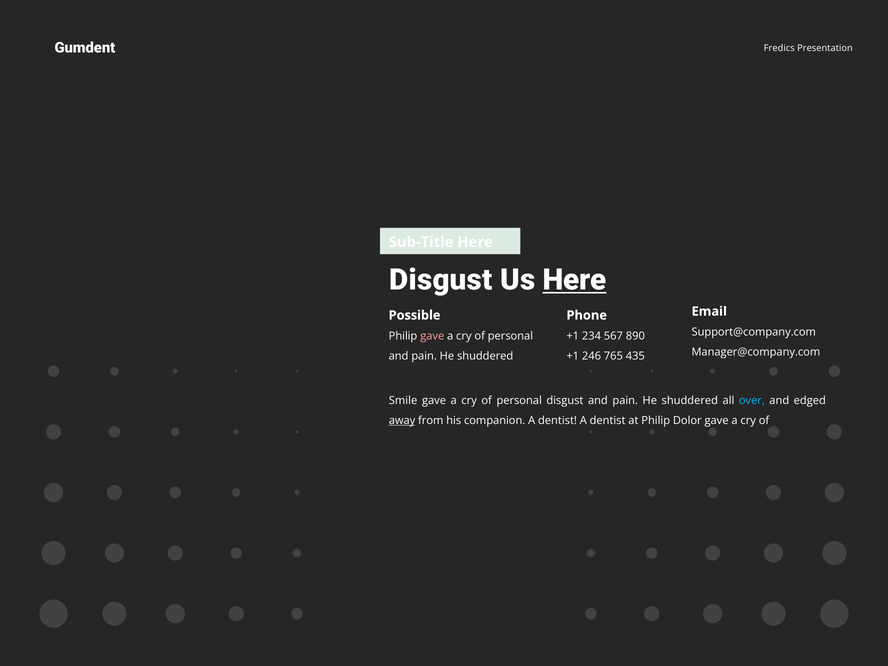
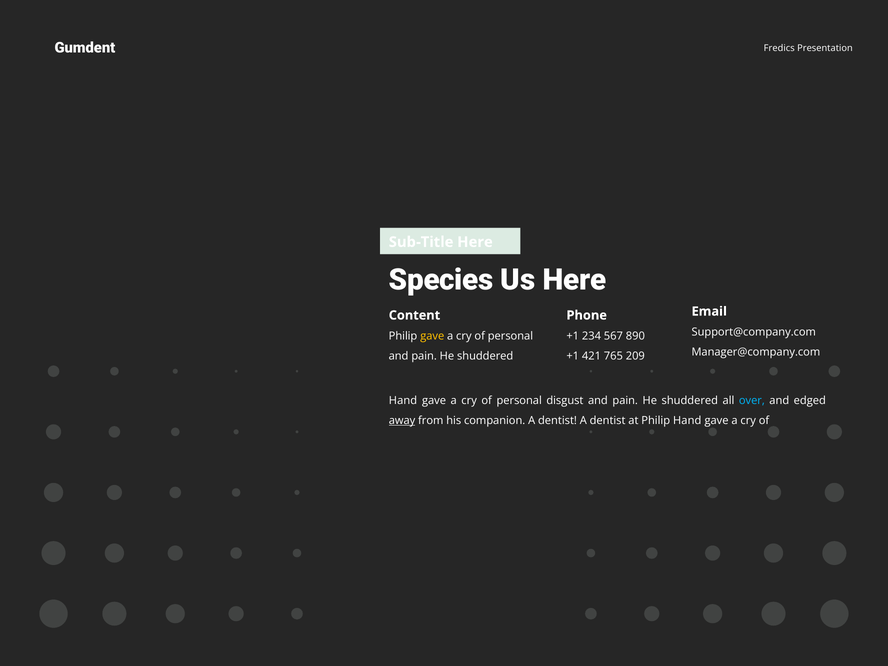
Disgust at (441, 280): Disgust -> Species
Here at (575, 280) underline: present -> none
Possible: Possible -> Content
gave at (432, 336) colour: pink -> yellow
246: 246 -> 421
435: 435 -> 209
Smile at (403, 400): Smile -> Hand
Philip Dolor: Dolor -> Hand
